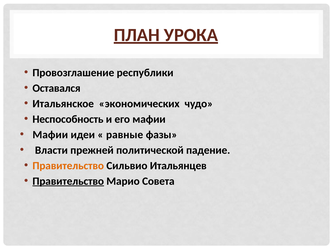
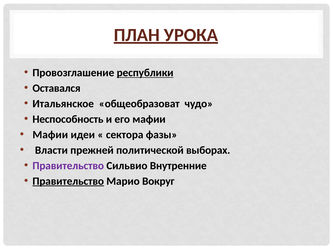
республики underline: none -> present
экономических: экономических -> общеобразоват
равные: равные -> сектора
падение: падение -> выборах
Правительство at (68, 166) colour: orange -> purple
Итальянцев: Итальянцев -> Внутренние
Совета: Совета -> Вокруг
